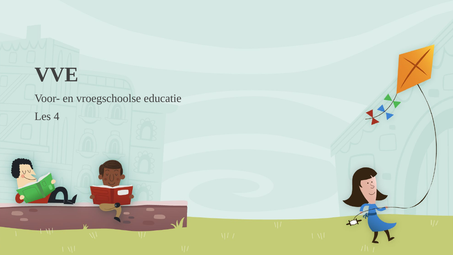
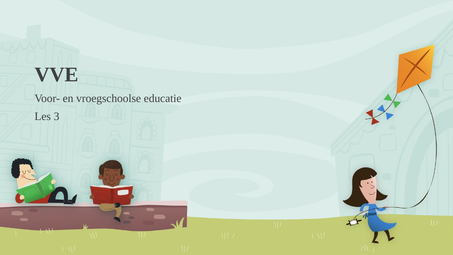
4: 4 -> 3
